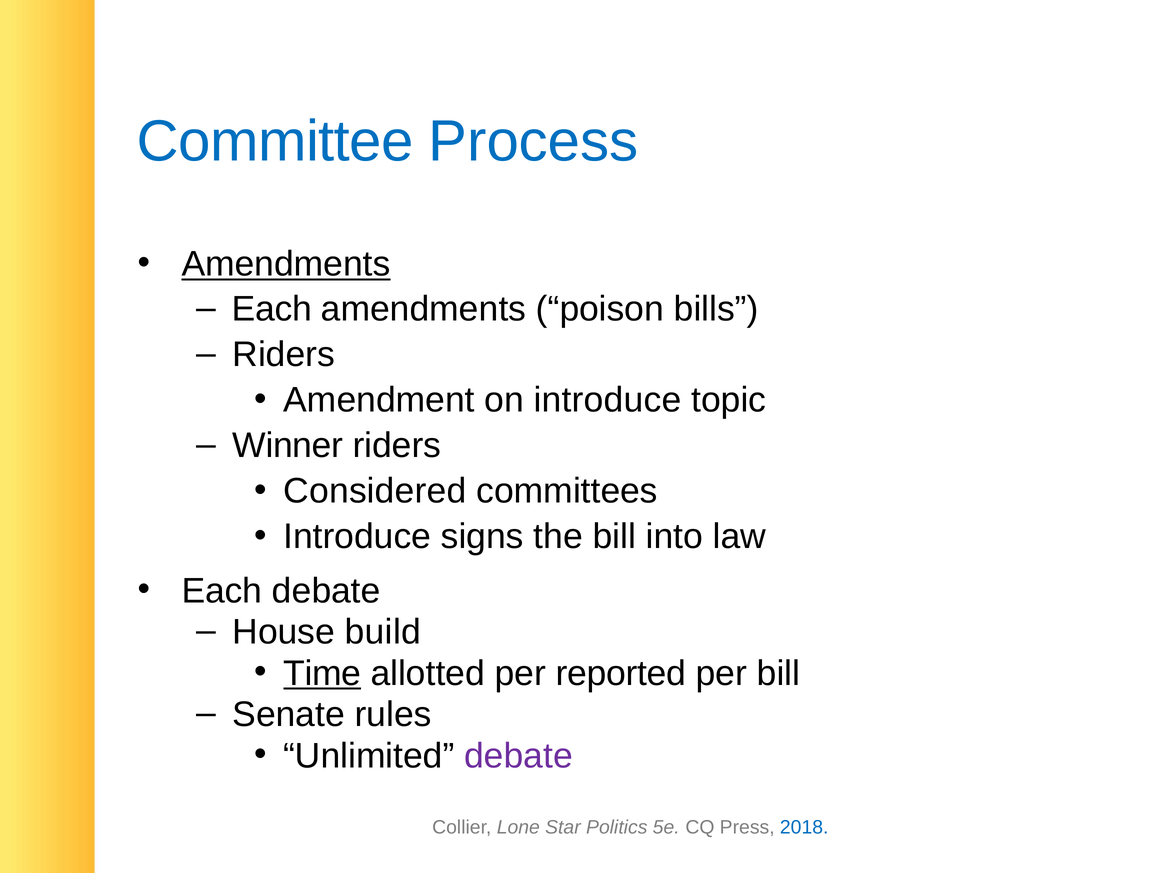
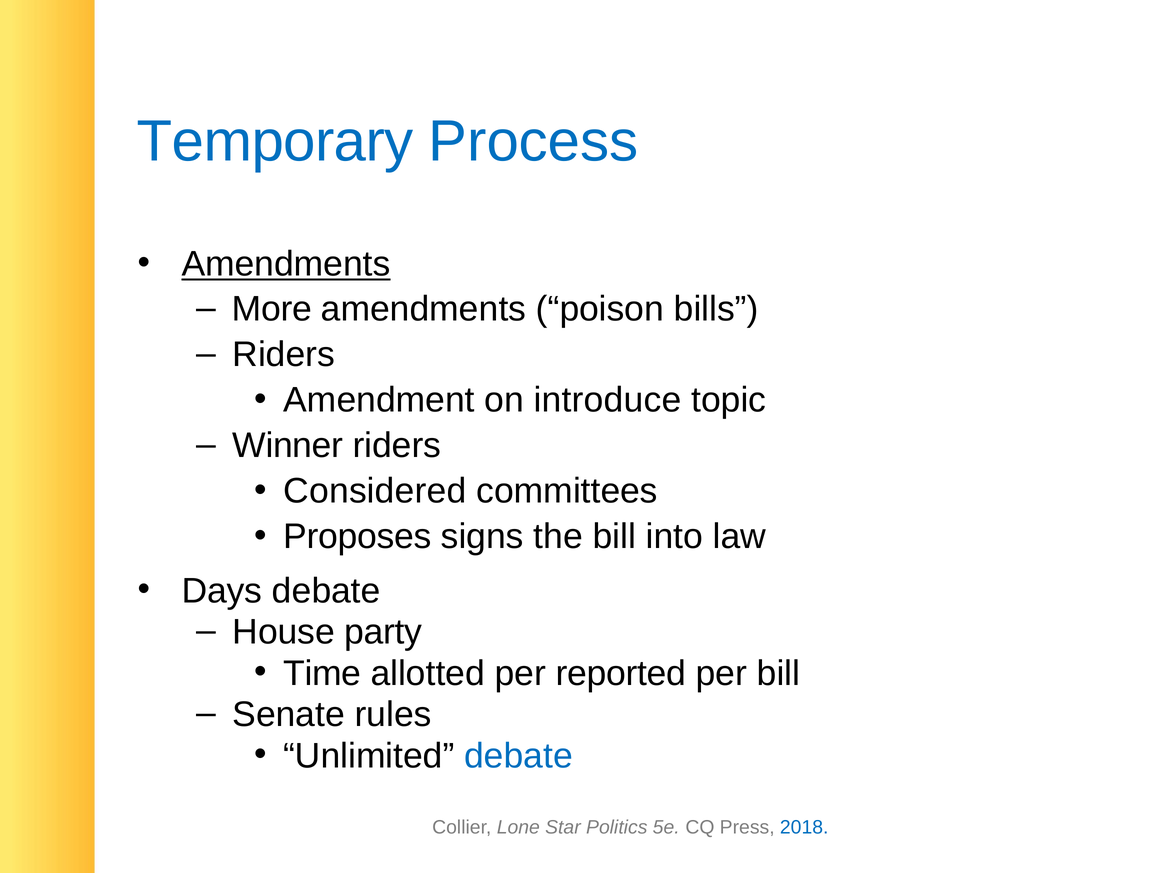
Committee: Committee -> Temporary
Each at (272, 309): Each -> More
Introduce at (357, 536): Introduce -> Proposes
Each at (222, 591): Each -> Days
build: build -> party
Time underline: present -> none
debate at (519, 756) colour: purple -> blue
